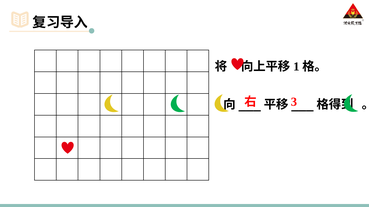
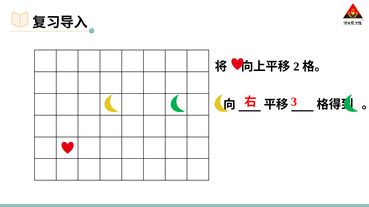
1: 1 -> 2
